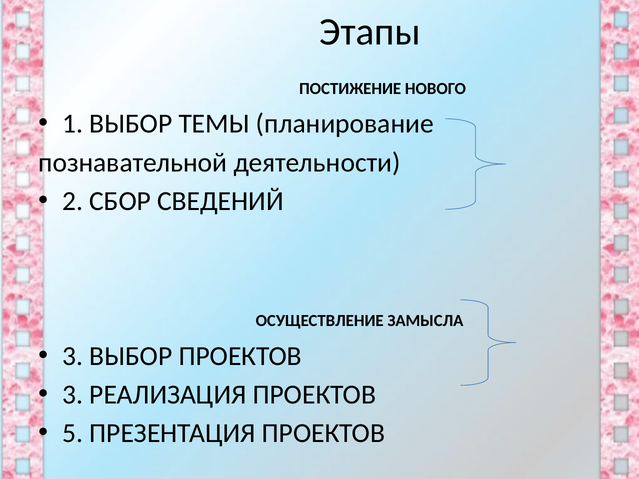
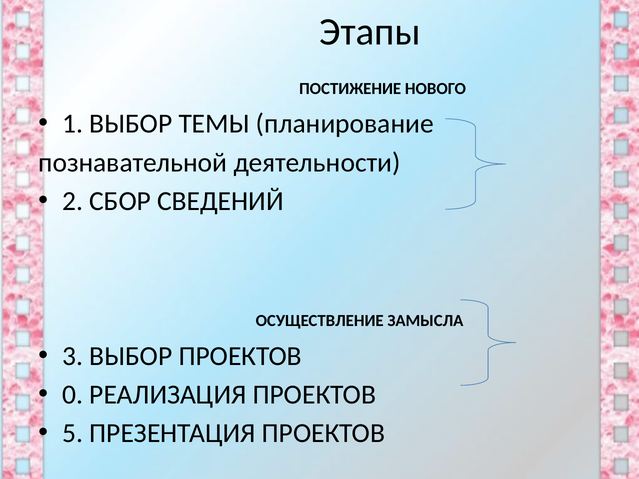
3 at (73, 395): 3 -> 0
